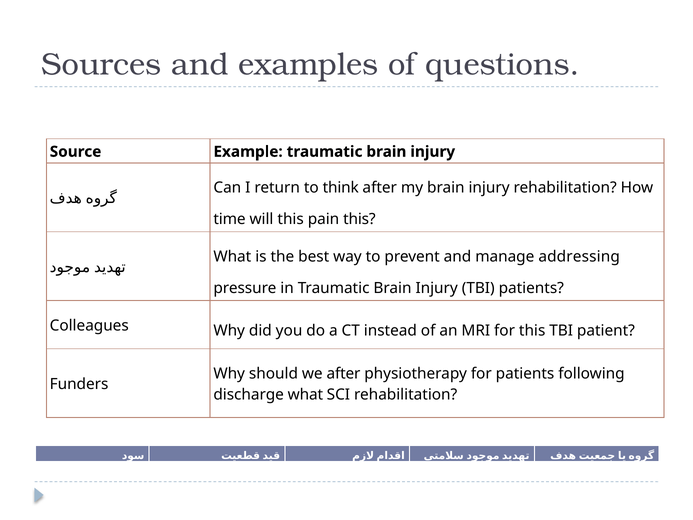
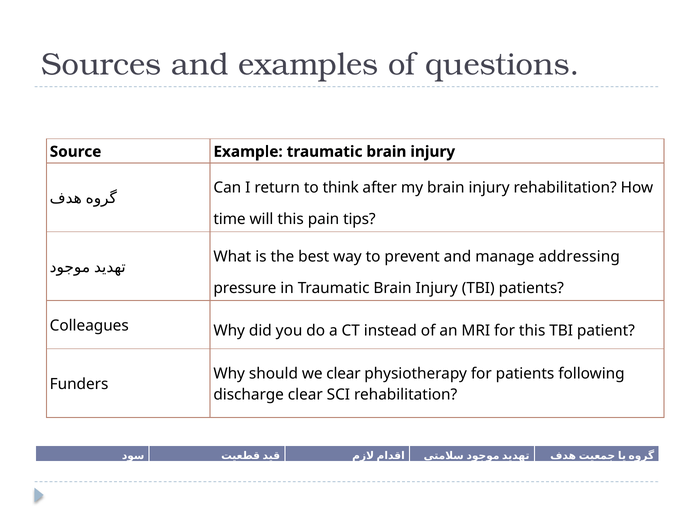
pain this: this -> tips
we after: after -> clear
discharge what: what -> clear
